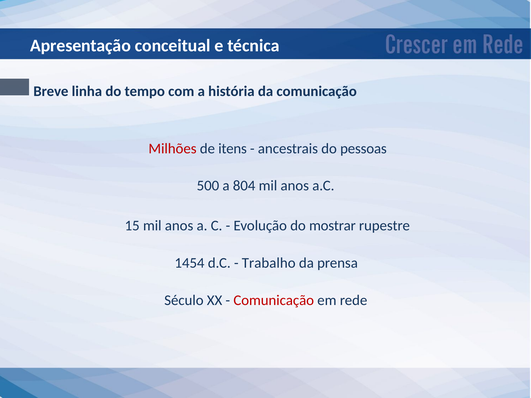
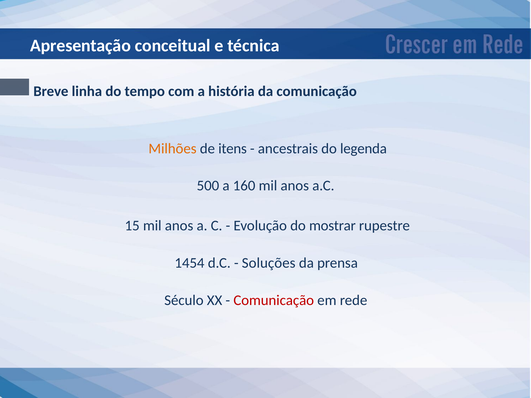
Milhões colour: red -> orange
pessoas: pessoas -> legenda
804: 804 -> 160
Trabalho: Trabalho -> Soluções
